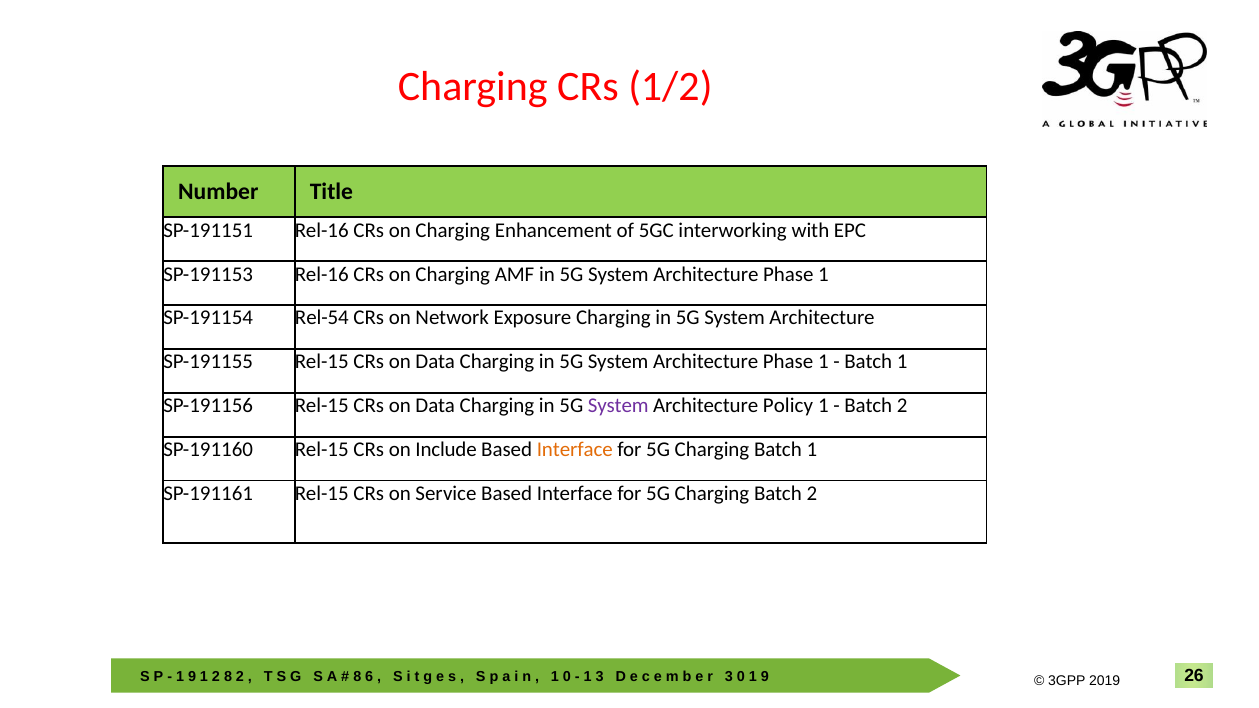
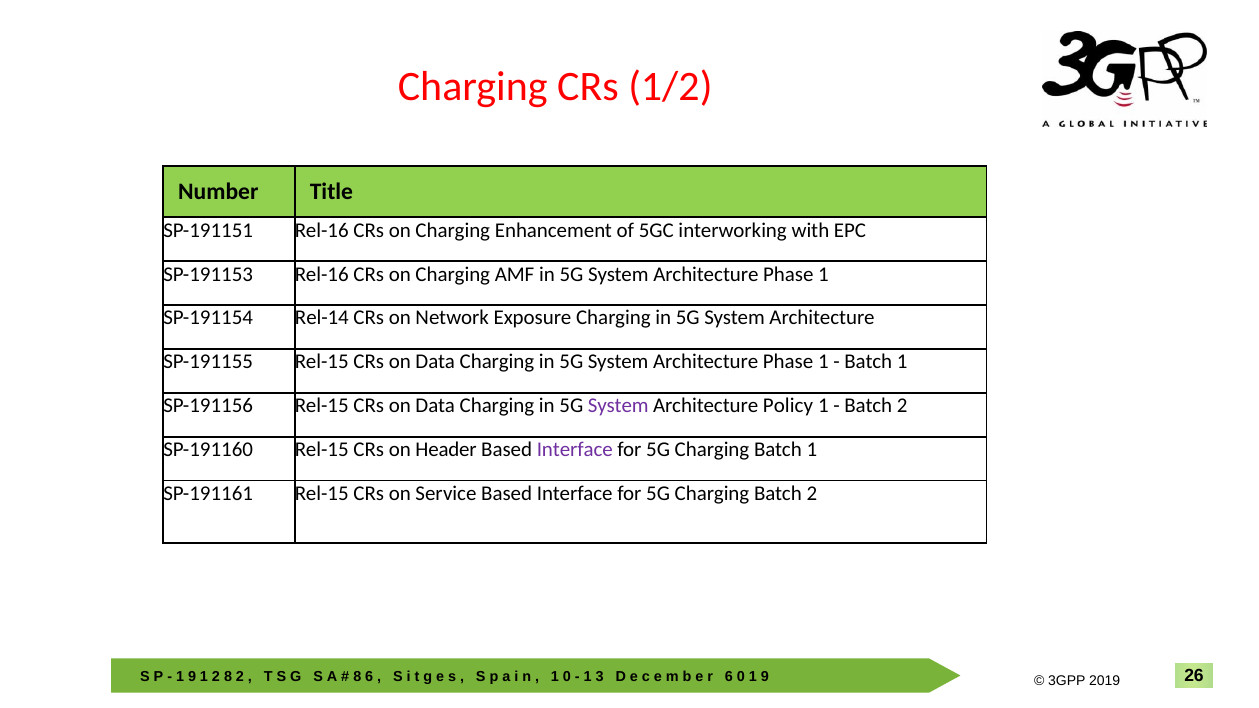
Rel-54: Rel-54 -> Rel-14
Include: Include -> Header
Interface at (575, 450) colour: orange -> purple
3 at (729, 677): 3 -> 6
